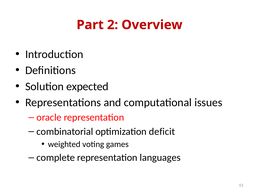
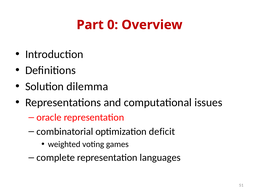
2: 2 -> 0
expected: expected -> dilemma
